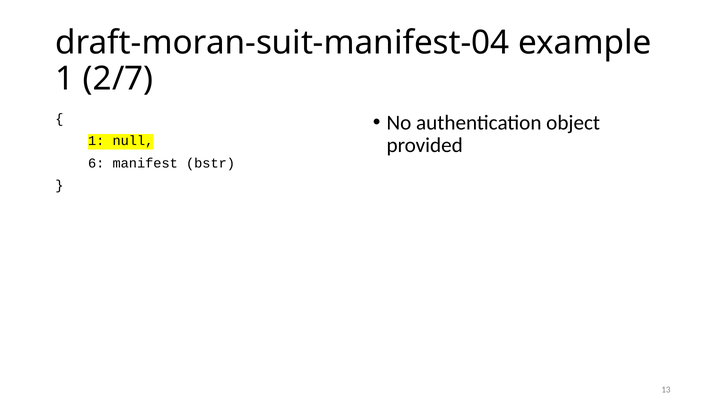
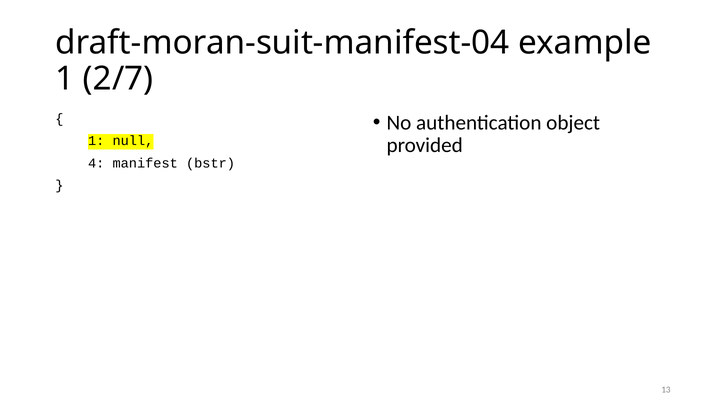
6: 6 -> 4
